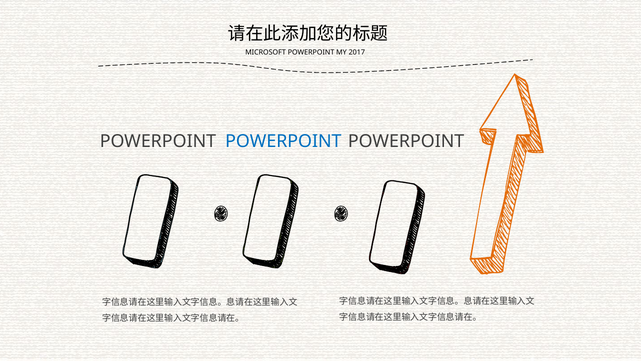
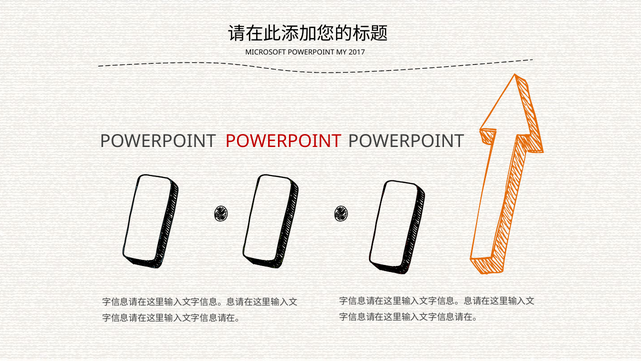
POWERPOINT at (283, 141) colour: blue -> red
